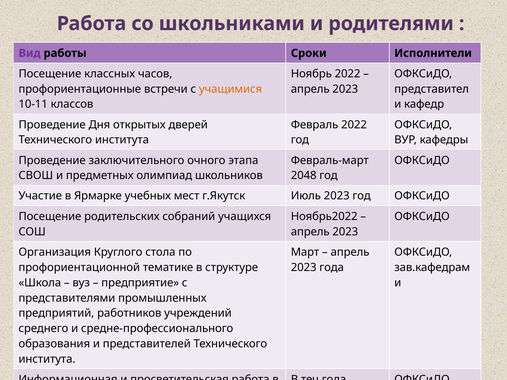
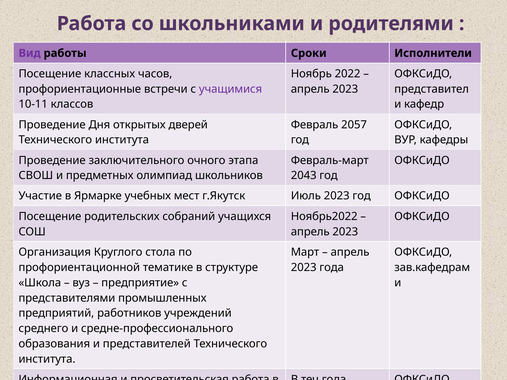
учащимися colour: orange -> purple
Февраль 2022: 2022 -> 2057
2048: 2048 -> 2043
